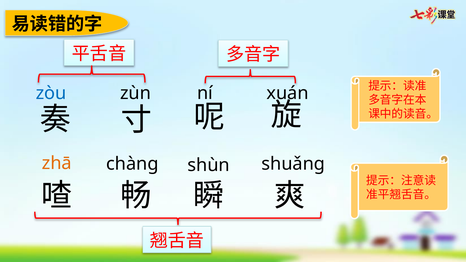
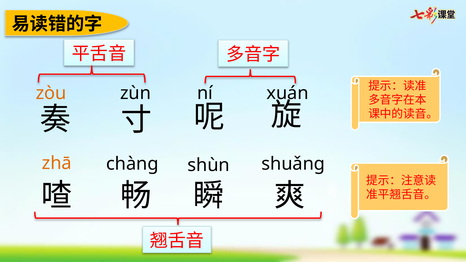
zòu colour: blue -> orange
